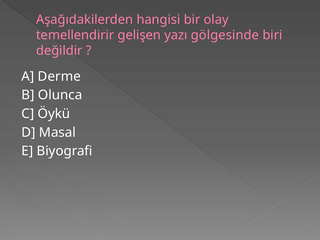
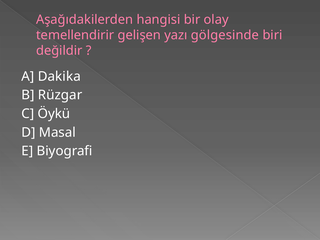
Derme: Derme -> Dakika
Olunca: Olunca -> Rüzgar
